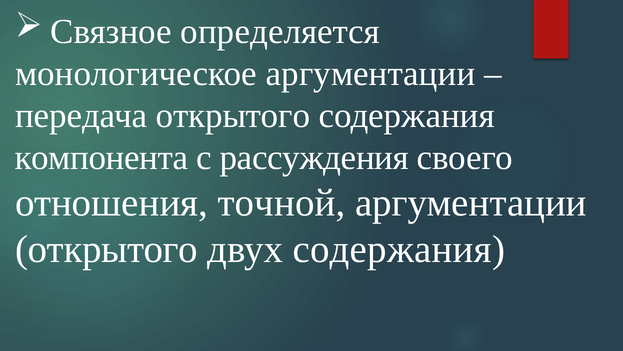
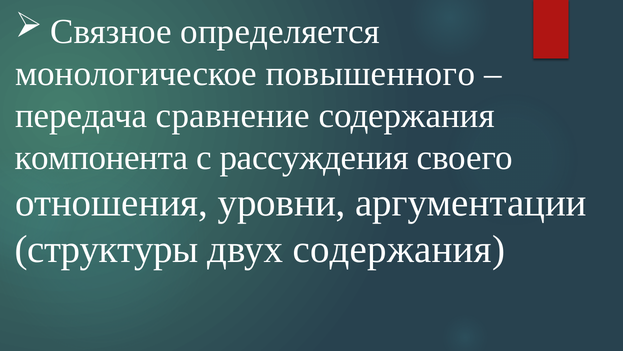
монологическое аргументации: аргументации -> повышенного
передача открытого: открытого -> сравнение
точной: точной -> уровни
открытого at (107, 249): открытого -> структуры
